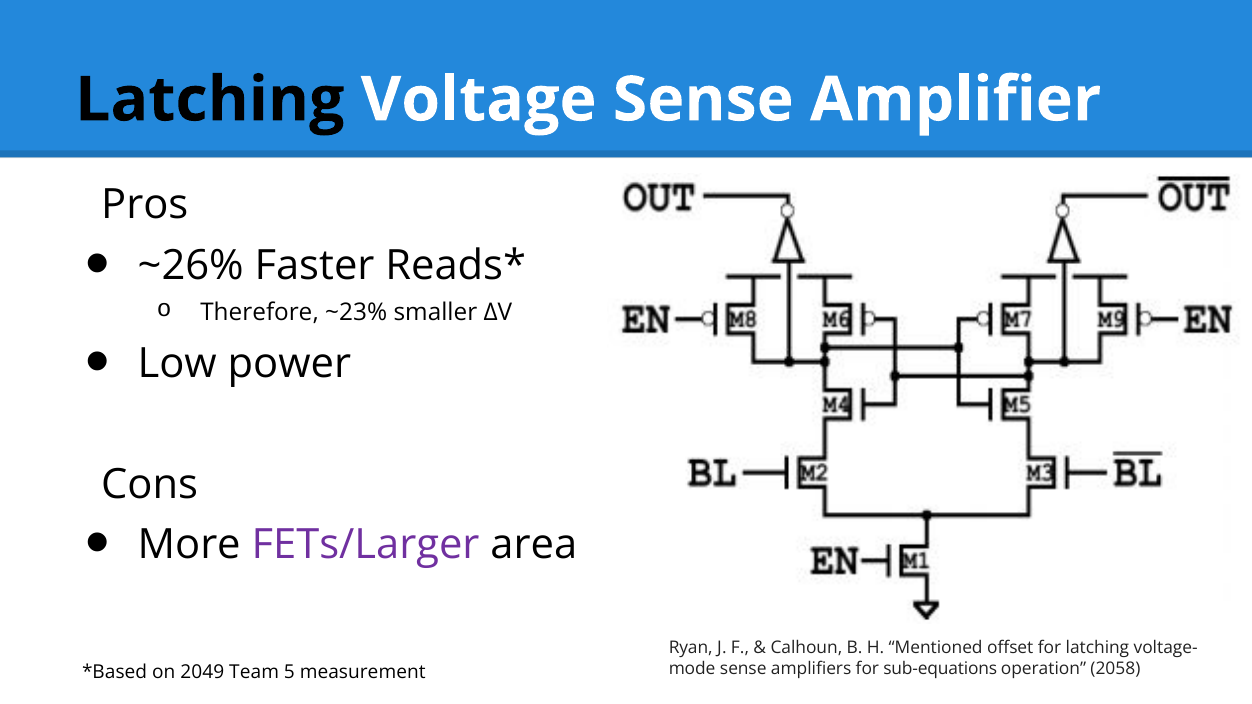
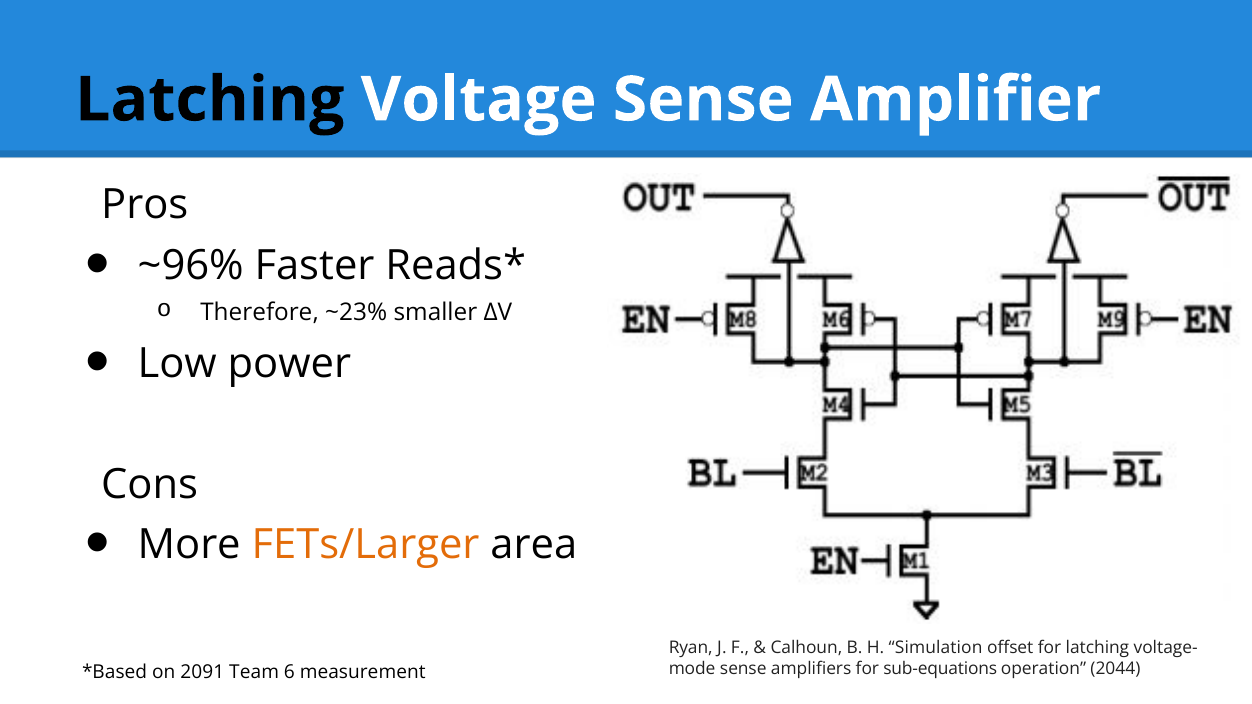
~26%: ~26% -> ~96%
FETs/Larger colour: purple -> orange
Mentioned: Mentioned -> Simulation
2058: 2058 -> 2044
2049: 2049 -> 2091
5: 5 -> 6
